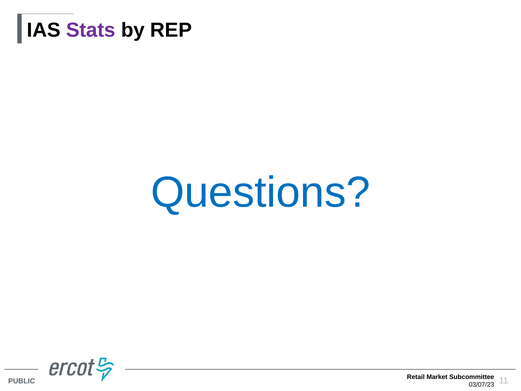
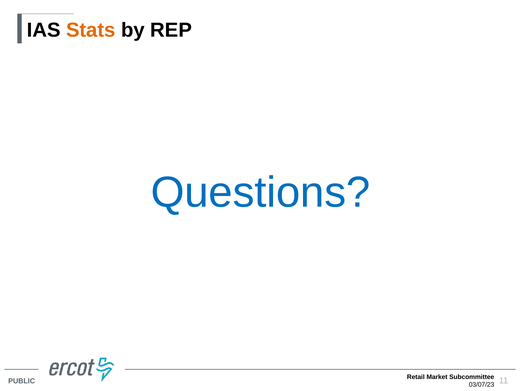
Stats colour: purple -> orange
